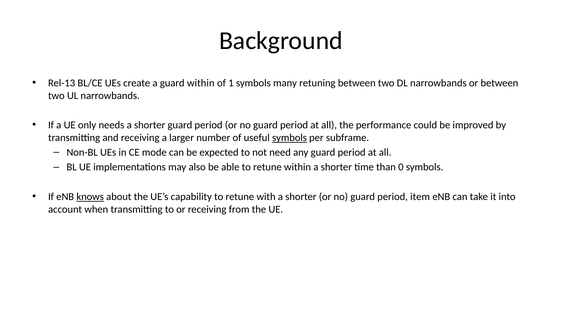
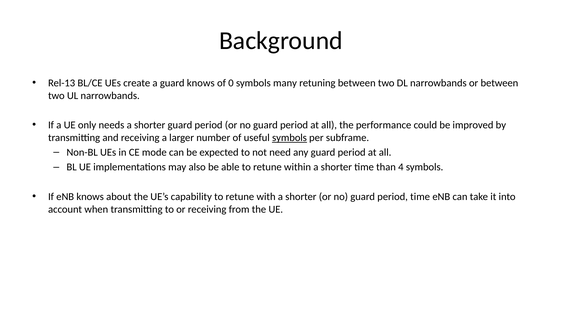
guard within: within -> knows
1: 1 -> 0
0: 0 -> 4
knows at (90, 197) underline: present -> none
period item: item -> time
